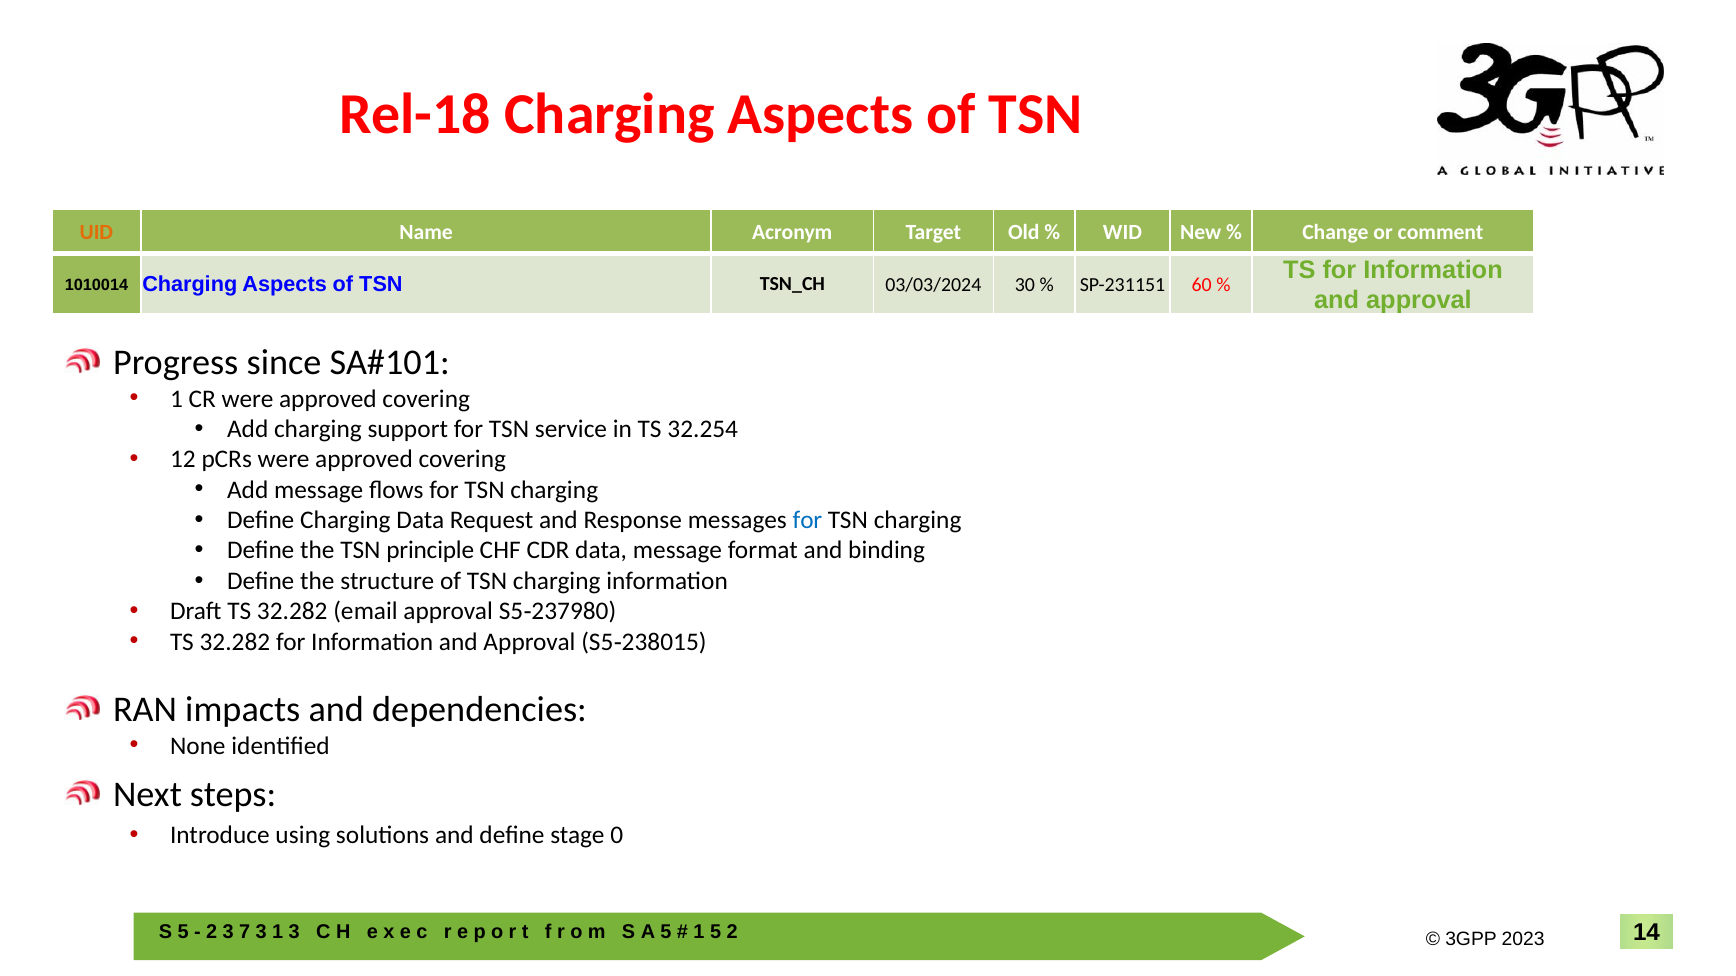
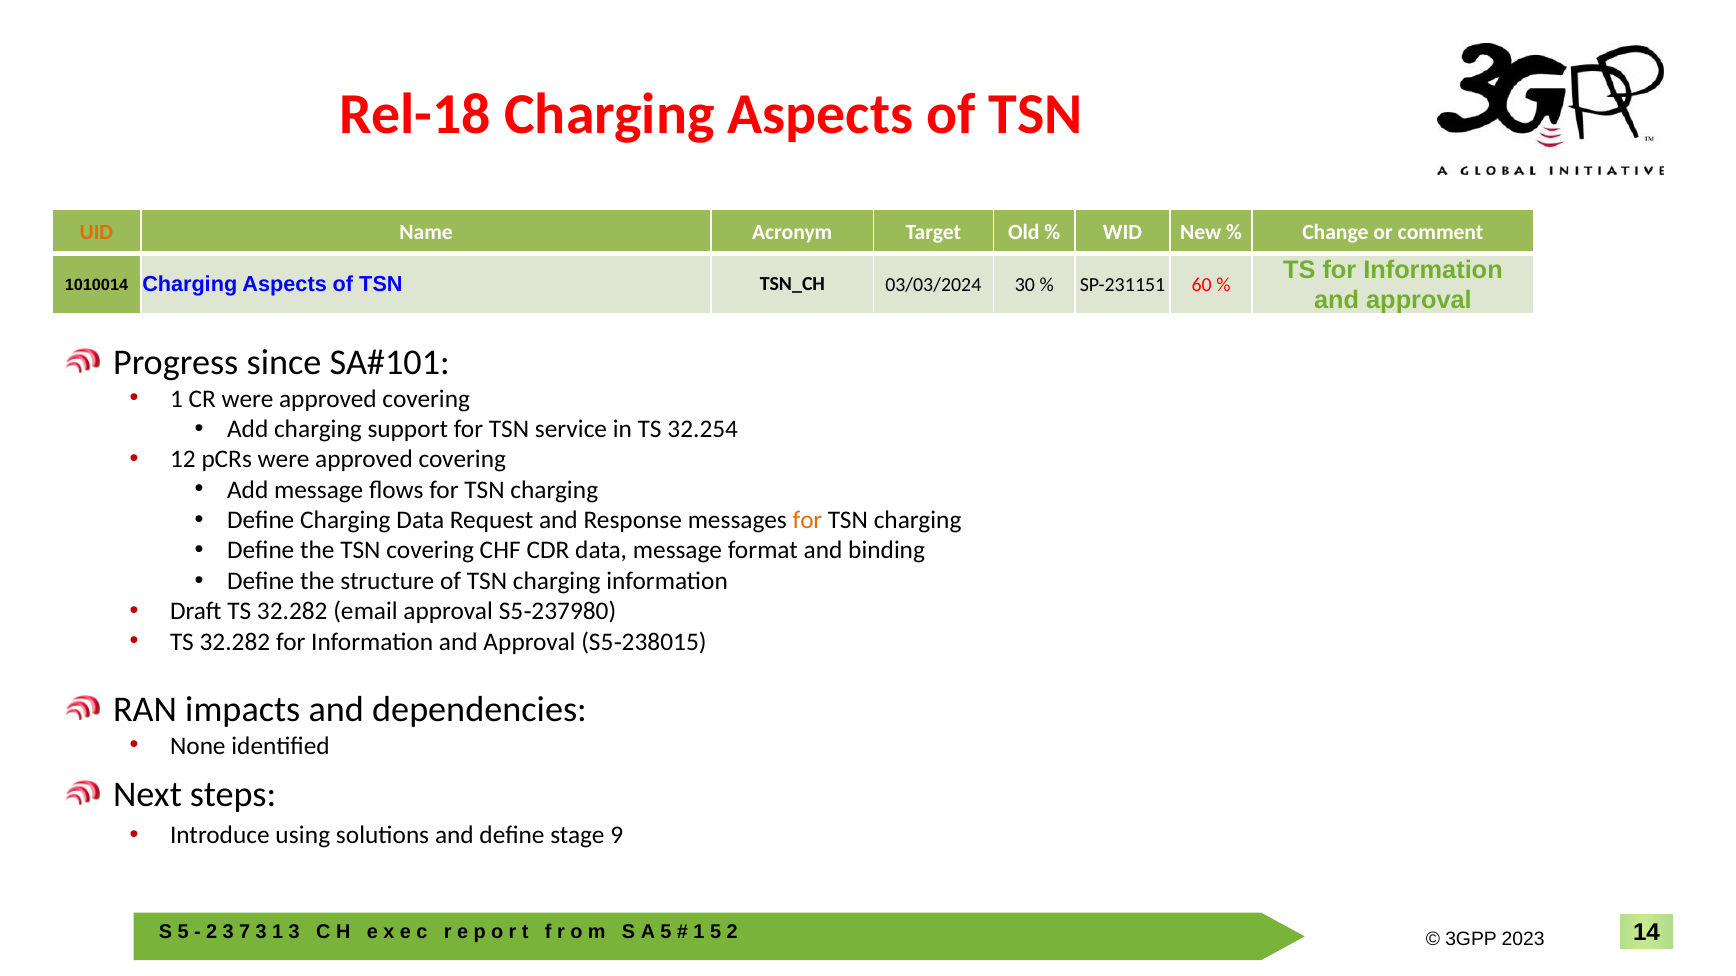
for at (807, 520) colour: blue -> orange
TSN principle: principle -> covering
0: 0 -> 9
